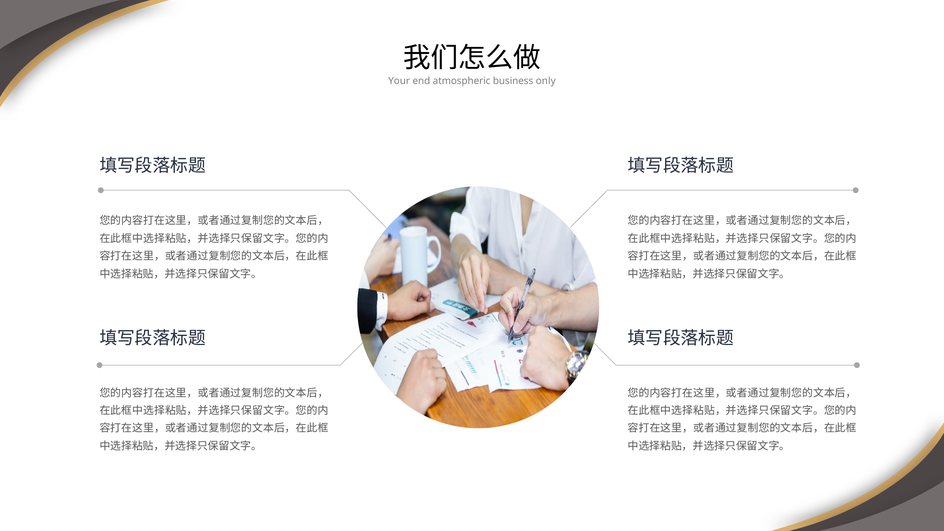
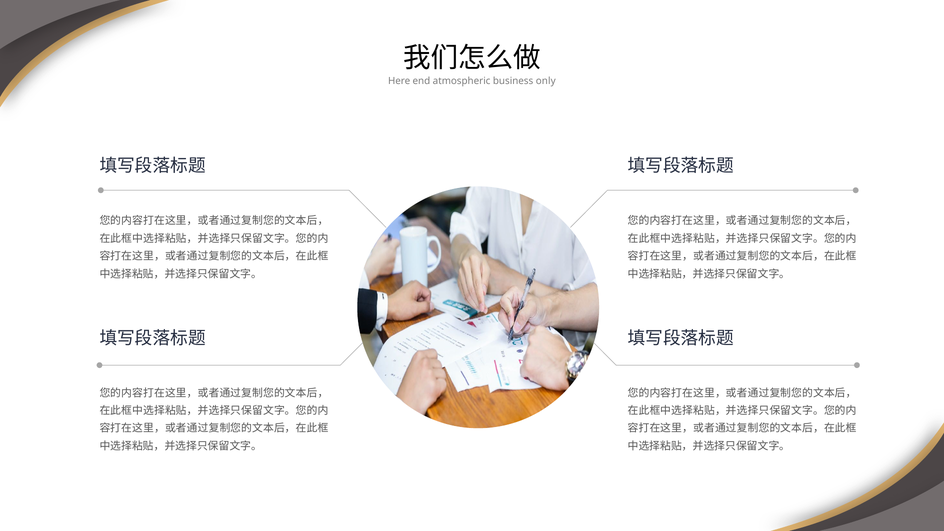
Your: Your -> Here
